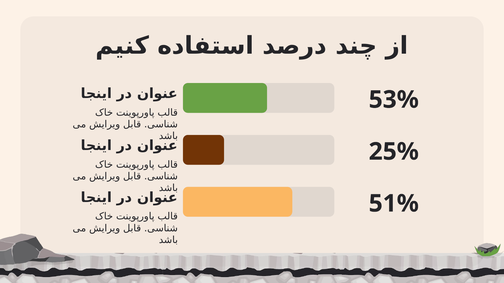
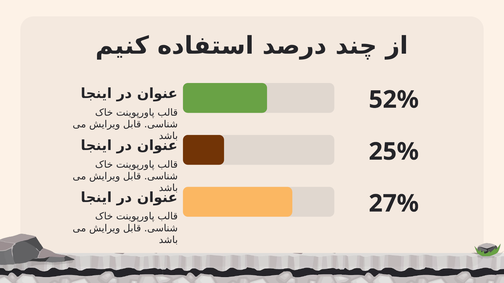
53%: 53% -> 52%
51%: 51% -> 27%
